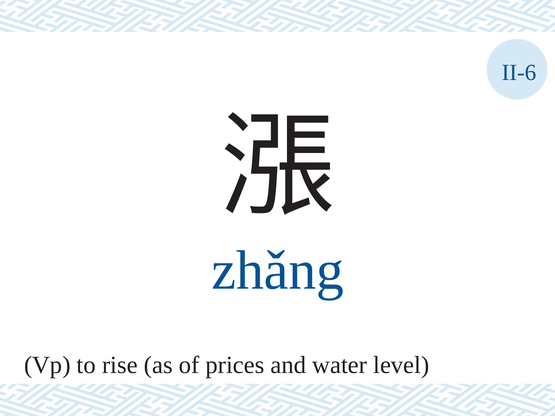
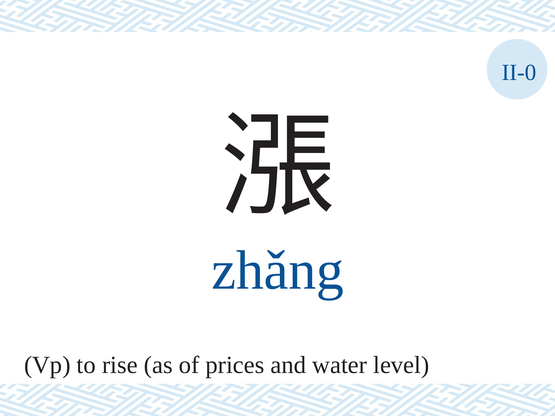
II-6: II-6 -> II-0
